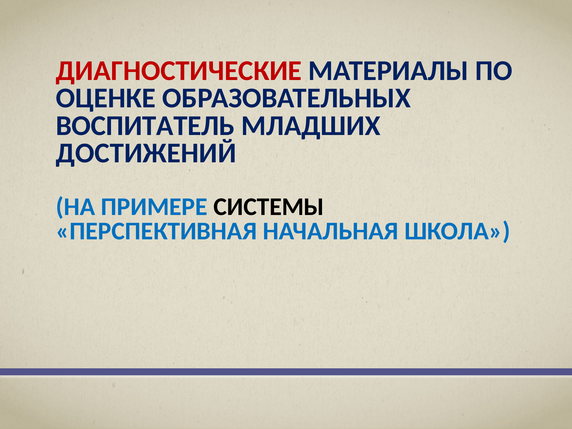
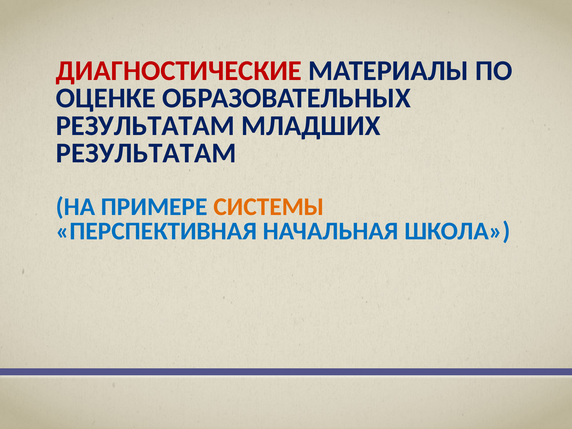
ВОСПИТАТЕЛЬ at (145, 126): ВОСПИТАТЕЛЬ -> РЕЗУЛЬТАТАМ
ДОСТИЖЕНИЙ at (146, 153): ДОСТИЖЕНИЙ -> РЕЗУЛЬТАТАМ
СИСТЕМЫ colour: black -> orange
